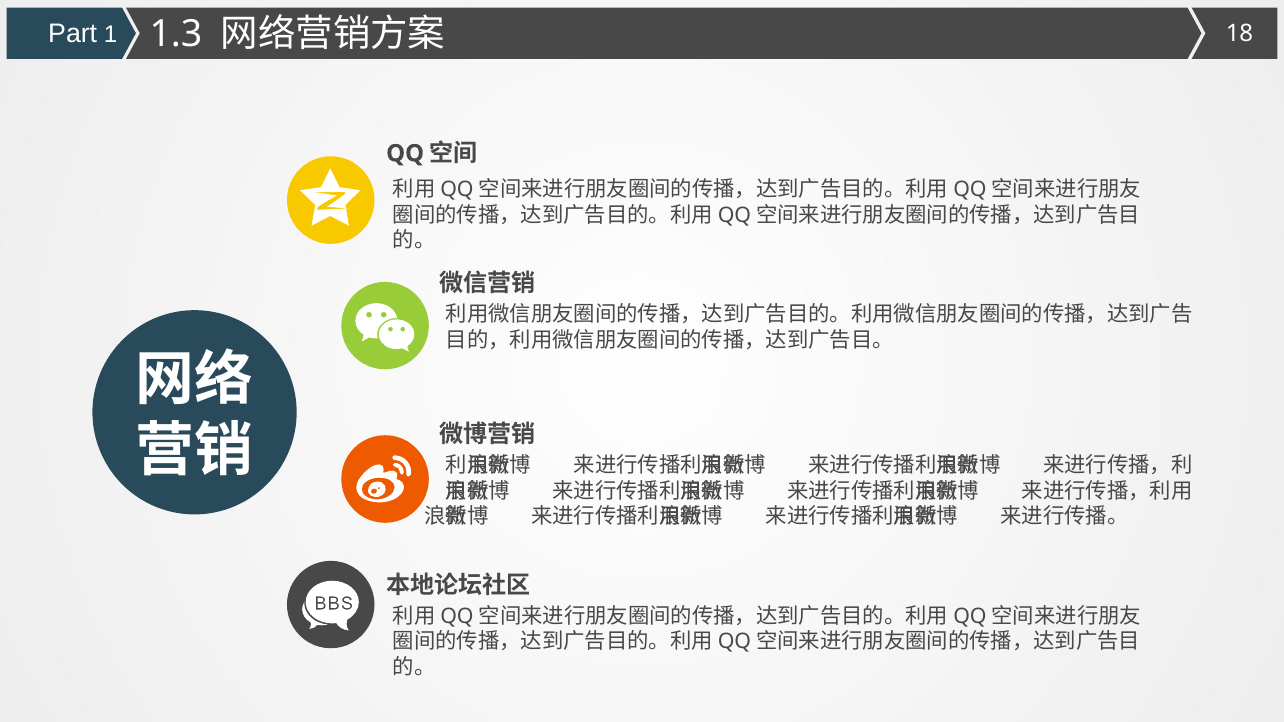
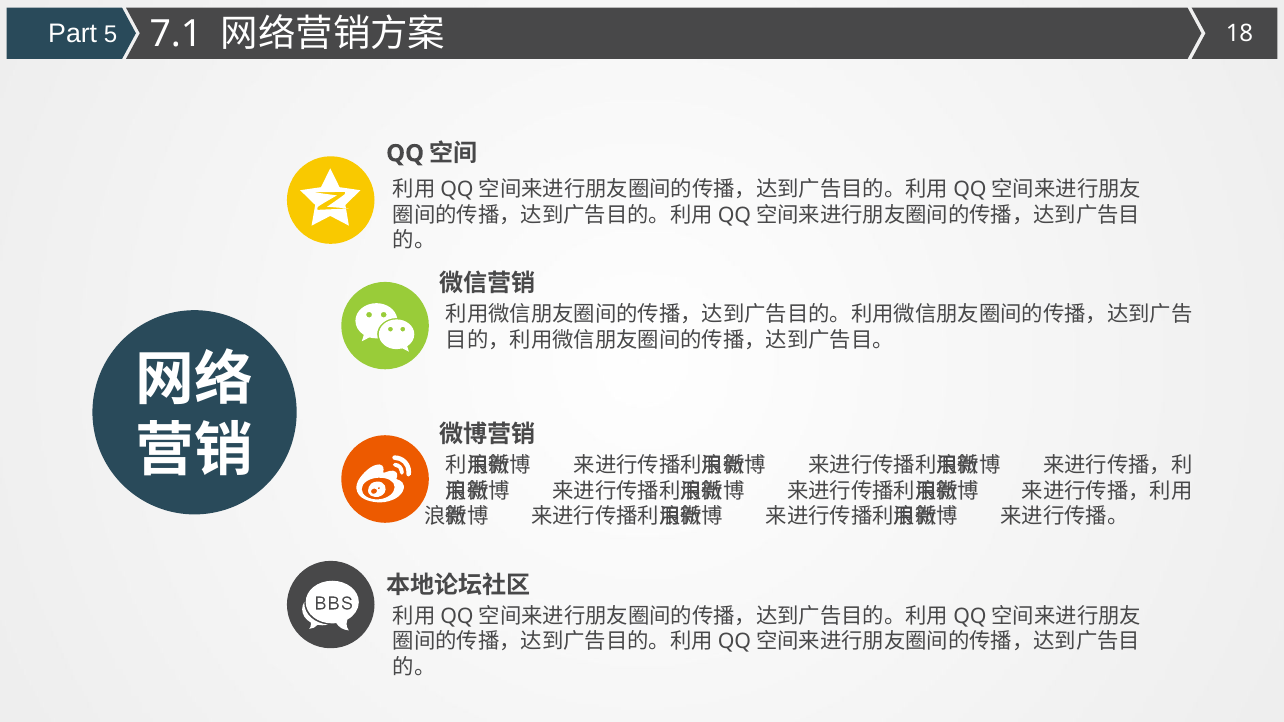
1: 1 -> 5
1.3: 1.3 -> 7.1
